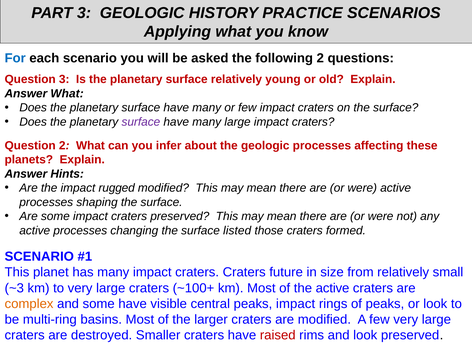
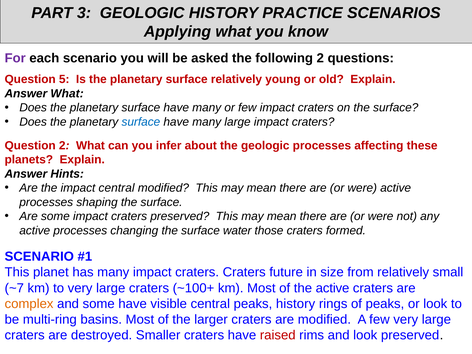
For colour: blue -> purple
Question 3: 3 -> 5
surface at (141, 122) colour: purple -> blue
impact rugged: rugged -> central
listed: listed -> water
~3: ~3 -> ~7
peaks impact: impact -> history
